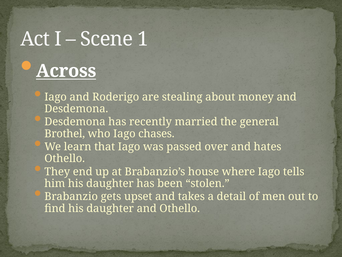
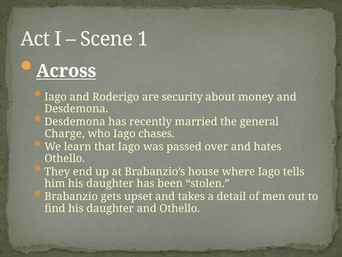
stealing: stealing -> security
Brothel: Brothel -> Charge
